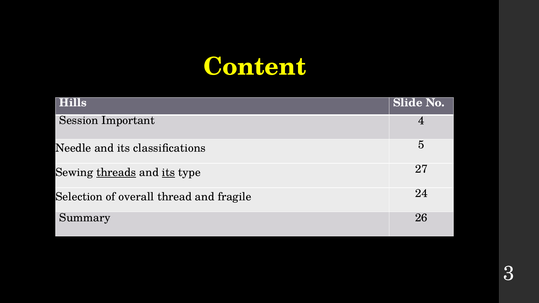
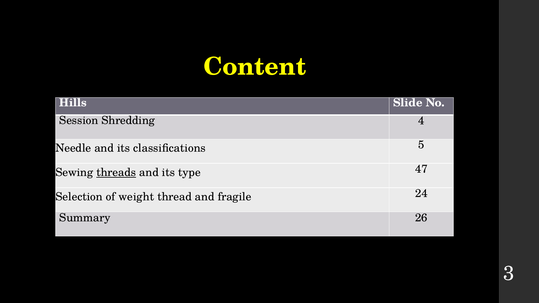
Important: Important -> Shredding
its at (168, 173) underline: present -> none
27: 27 -> 47
overall: overall -> weight
